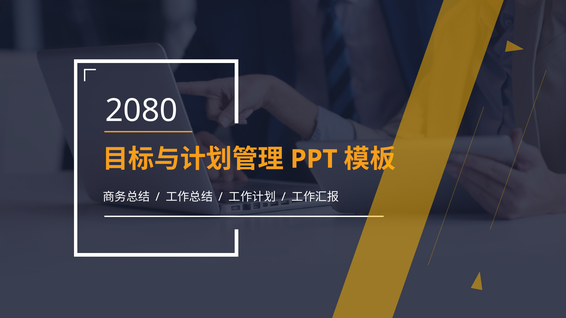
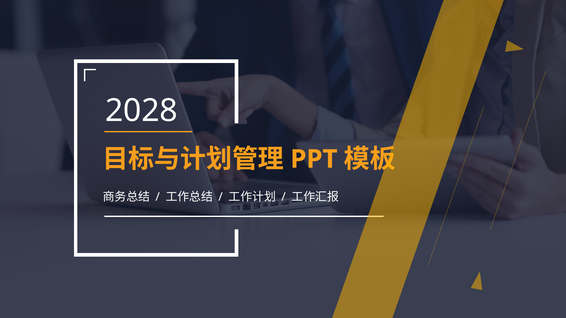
2080: 2080 -> 2028
